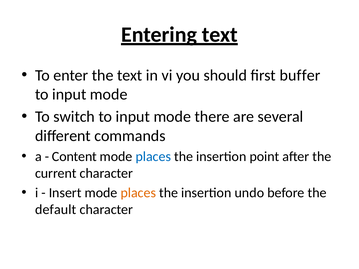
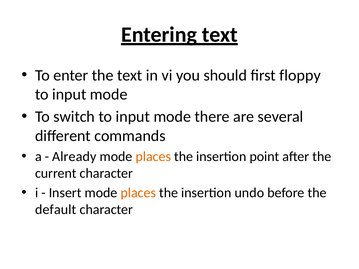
buffer: buffer -> floppy
Content: Content -> Already
places at (153, 157) colour: blue -> orange
